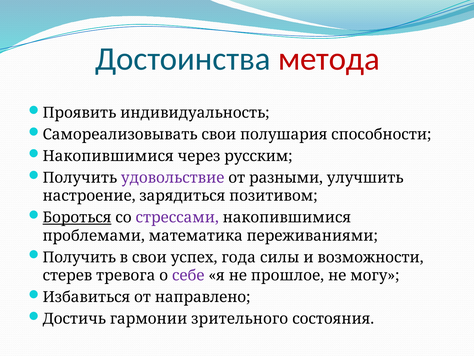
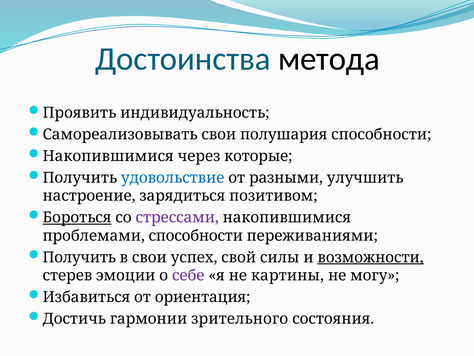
метода colour: red -> black
русским: русским -> которые
удовольствие colour: purple -> blue
проблемами математика: математика -> способности
года: года -> свой
возможности underline: none -> present
тревога: тревога -> эмоции
прошлое: прошлое -> картины
направлено: направлено -> ориентация
